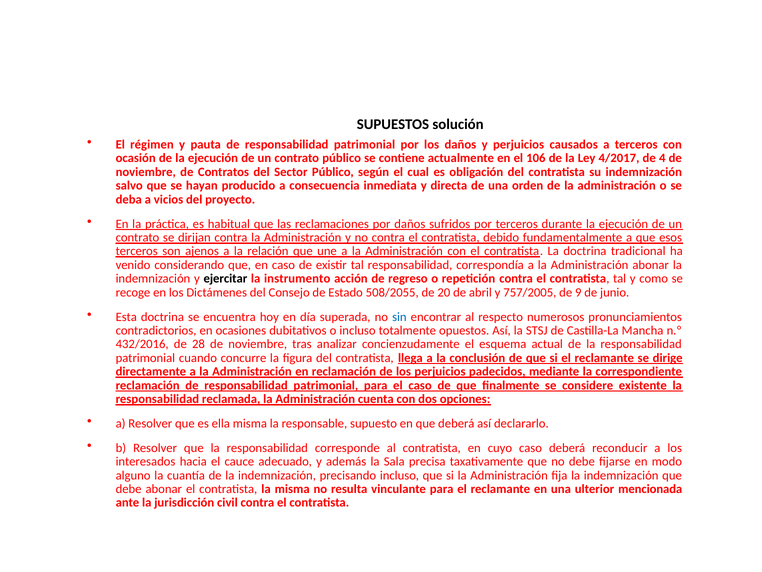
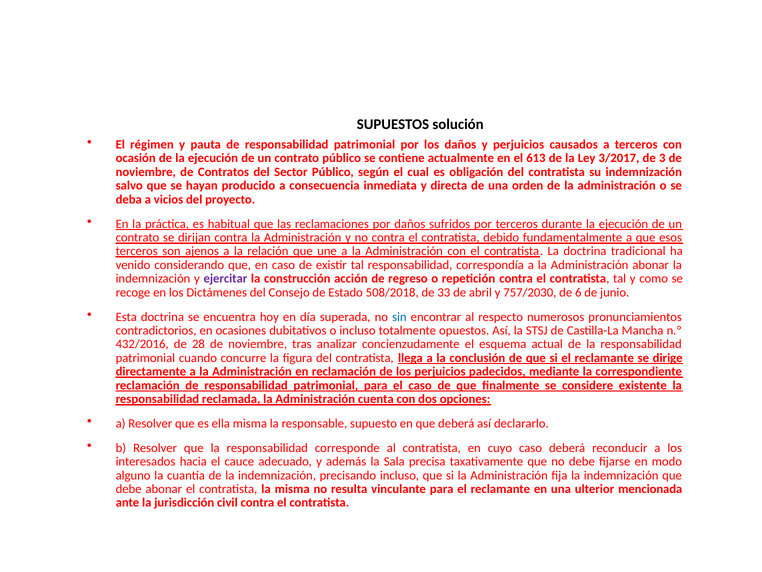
106: 106 -> 613
4/2017: 4/2017 -> 3/2017
4: 4 -> 3
ejercitar colour: black -> purple
instrumento: instrumento -> construcción
508/2055: 508/2055 -> 508/2018
20: 20 -> 33
757/2005: 757/2005 -> 757/2030
9: 9 -> 6
